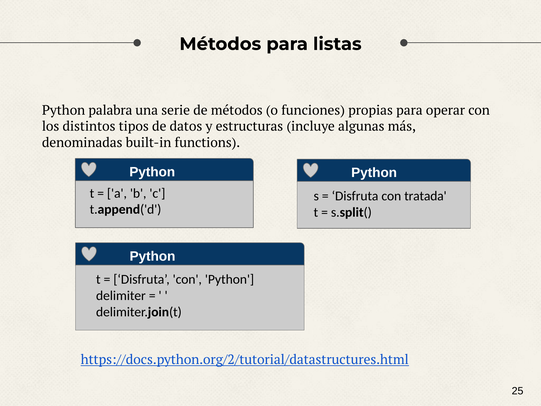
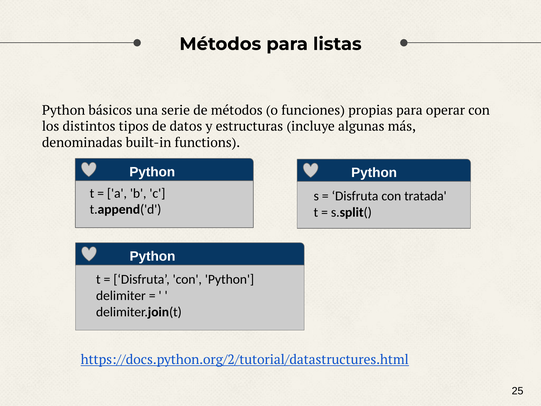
palabra: palabra -> básicos
